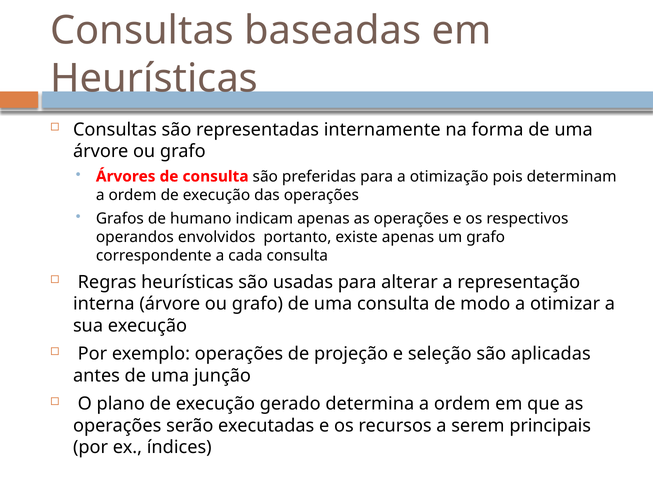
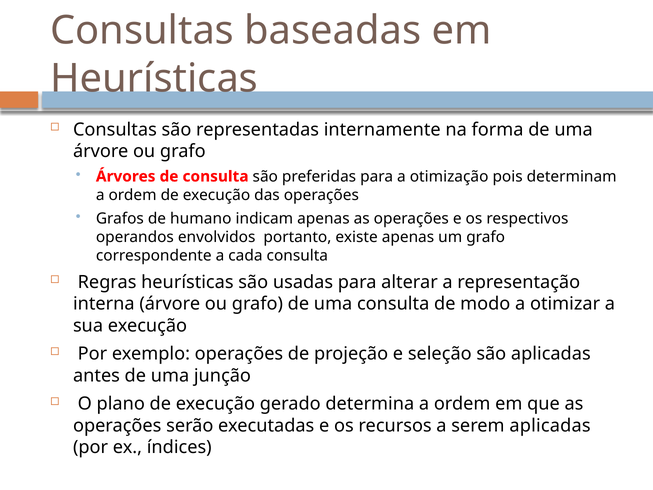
serem principais: principais -> aplicadas
